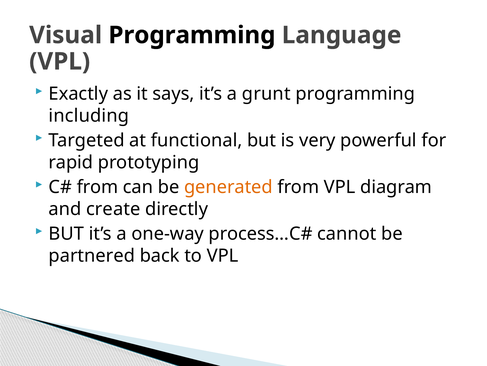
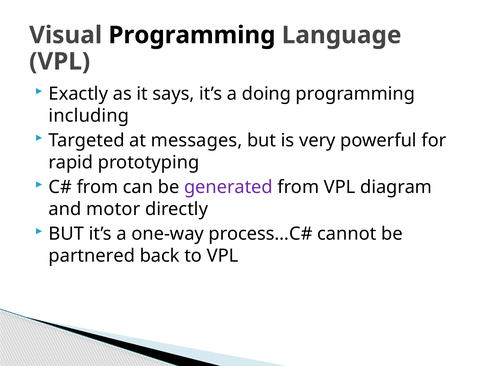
grunt: grunt -> doing
functional: functional -> messages
generated colour: orange -> purple
create: create -> motor
